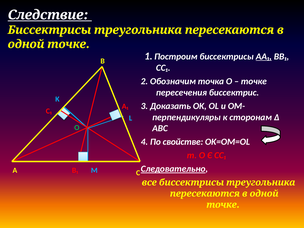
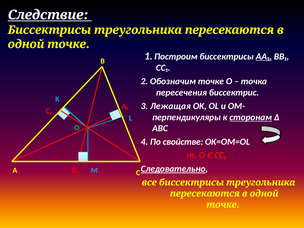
Обозначим точка: точка -> точке
точке at (254, 81): точке -> точка
Доказать: Доказать -> Лежащая
сторонам underline: none -> present
